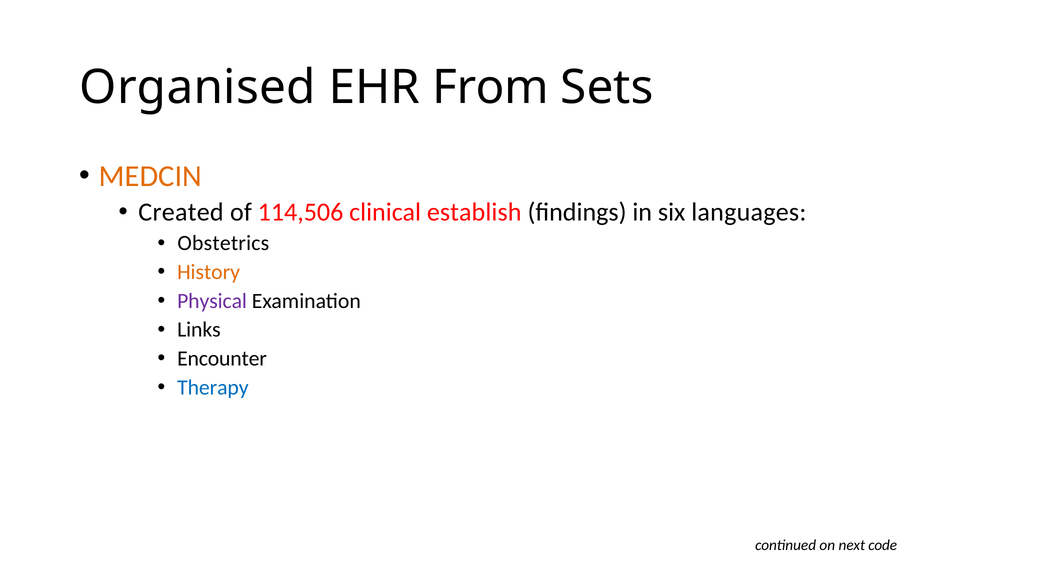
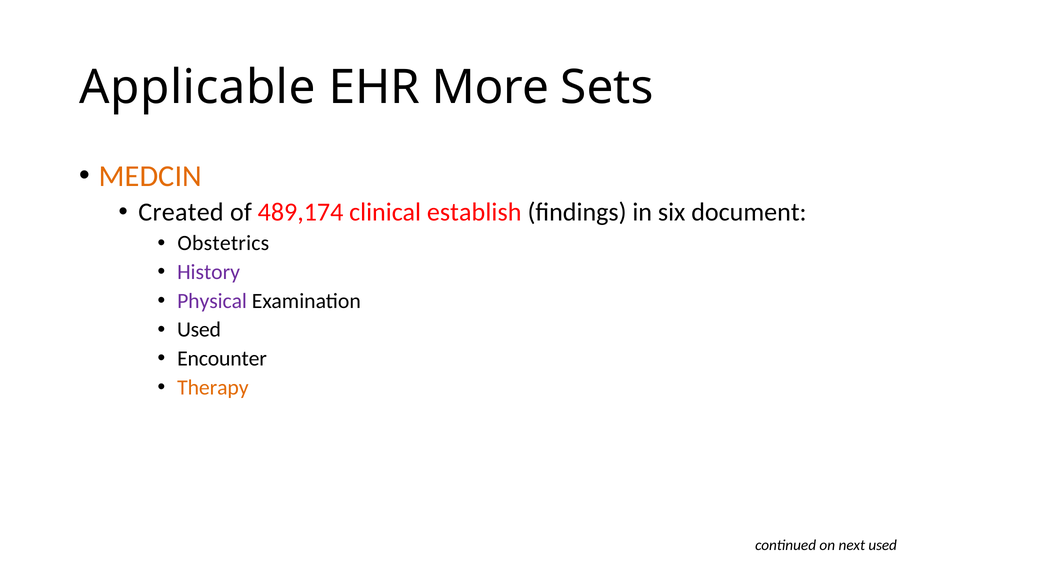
Organised: Organised -> Applicable
From: From -> More
114,506: 114,506 -> 489,174
languages: languages -> document
History colour: orange -> purple
Links at (199, 330): Links -> Used
Therapy colour: blue -> orange
next code: code -> used
